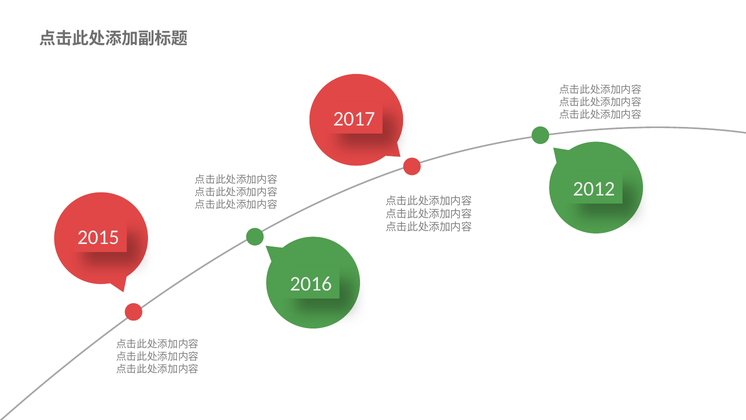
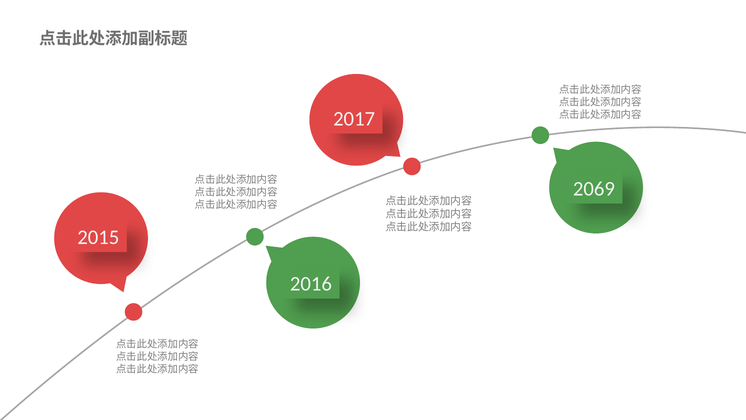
2012: 2012 -> 2069
